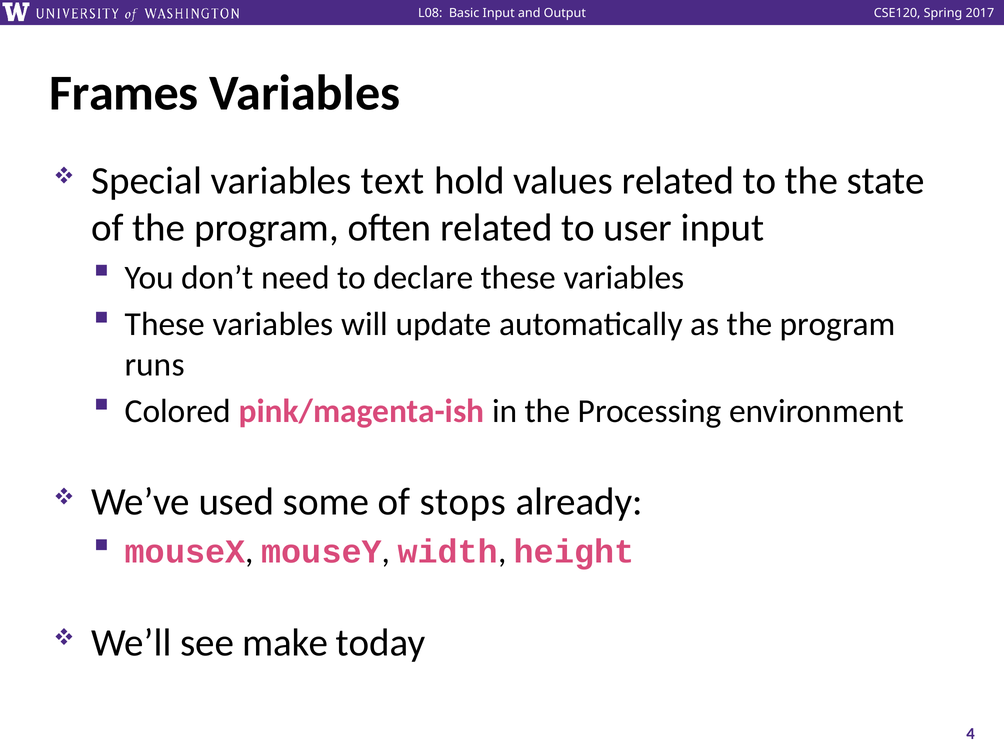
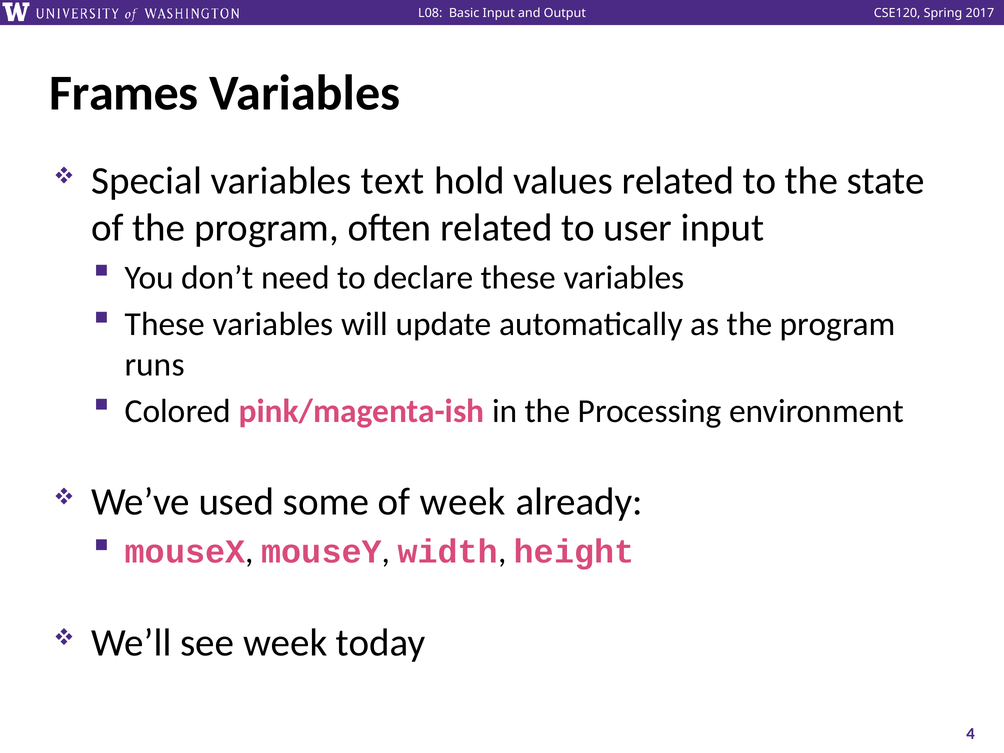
of stops: stops -> week
see make: make -> week
